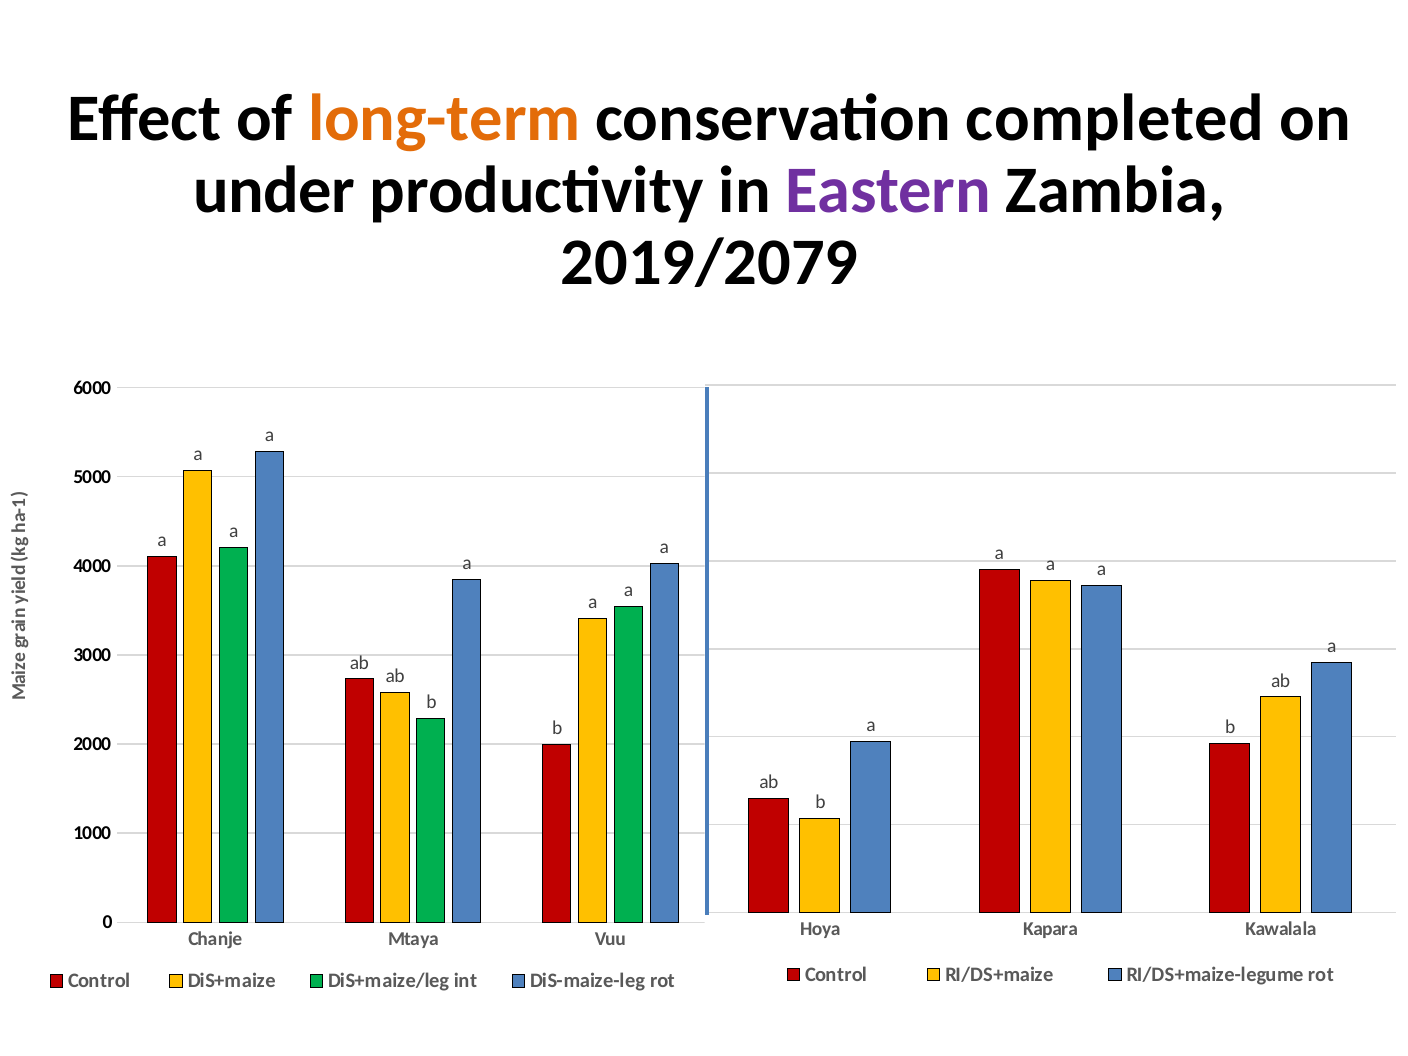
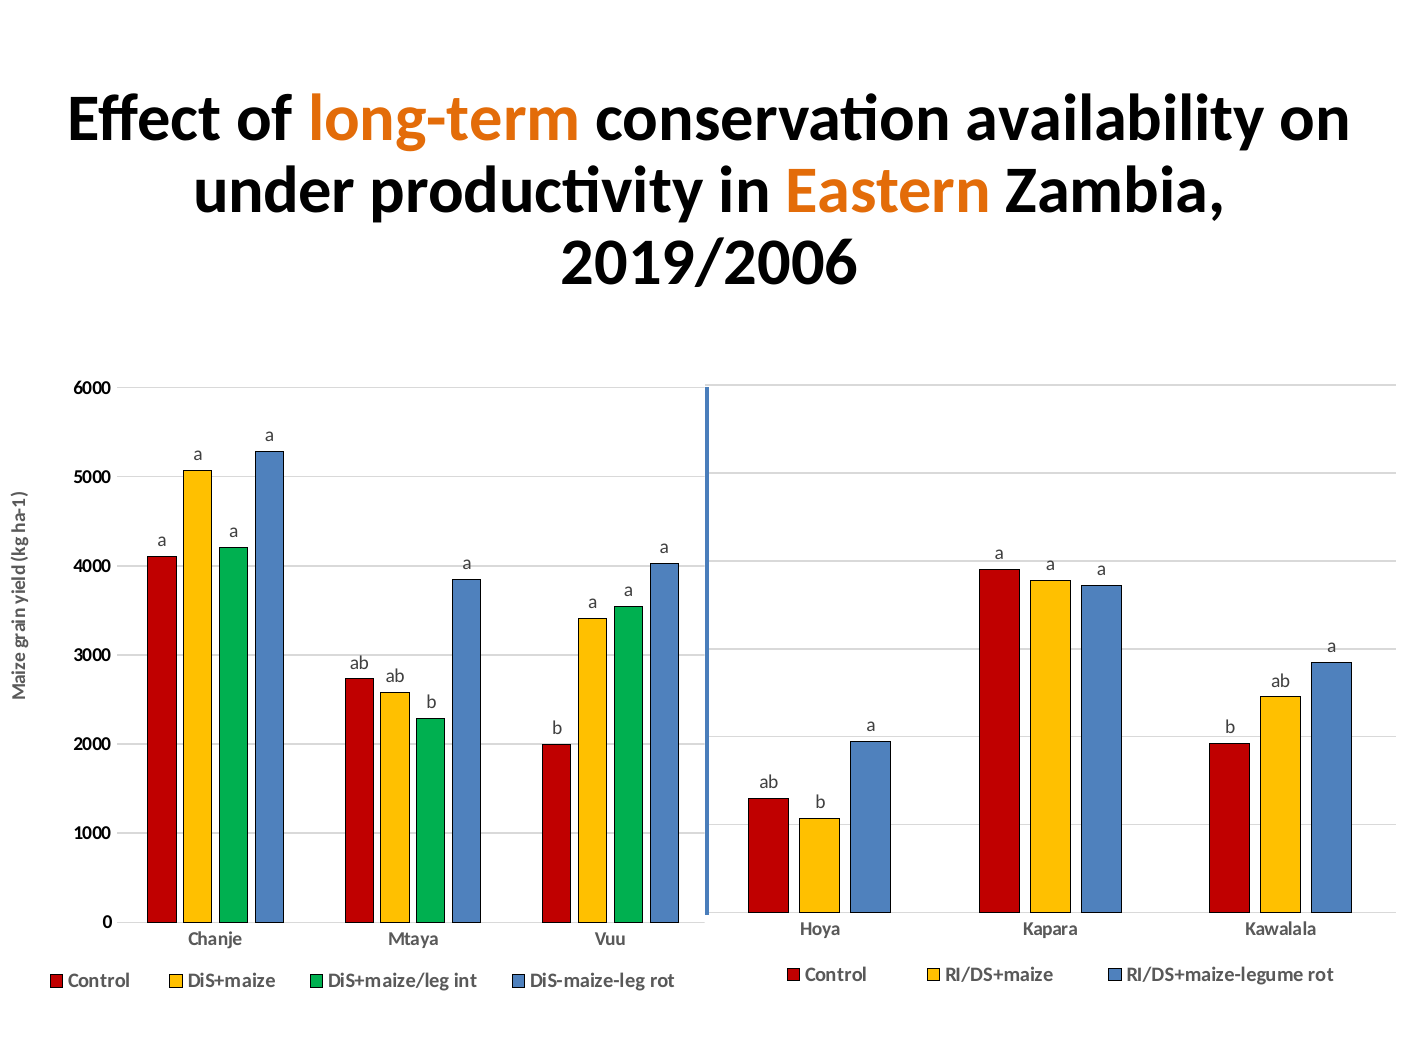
completed: completed -> availability
Eastern colour: purple -> orange
2019/2079: 2019/2079 -> 2019/2006
